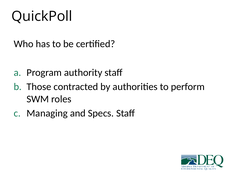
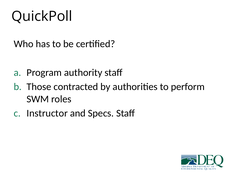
Managing: Managing -> Instructor
